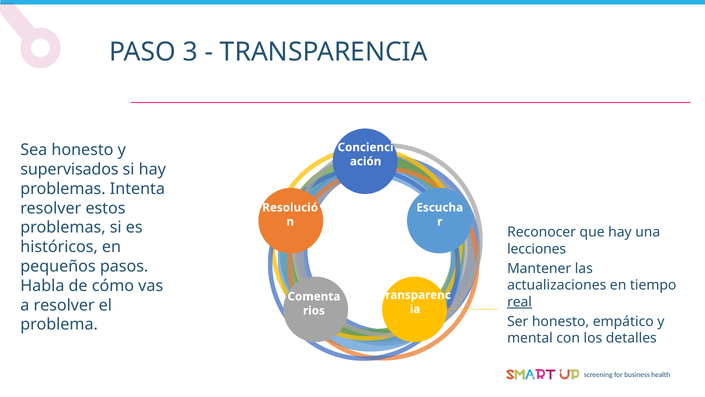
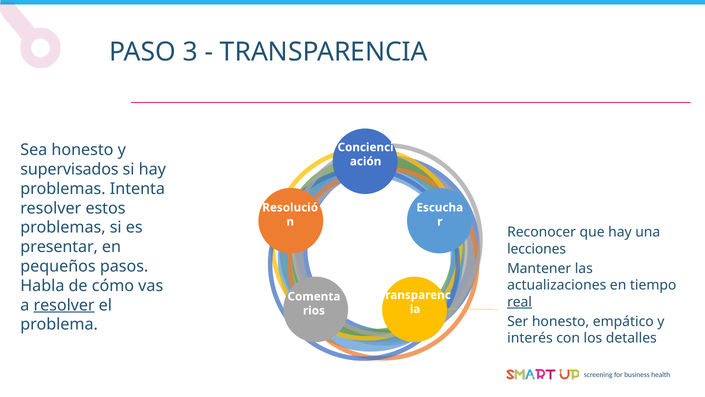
históricos: históricos -> presentar
resolver at (64, 305) underline: none -> present
mental: mental -> interés
